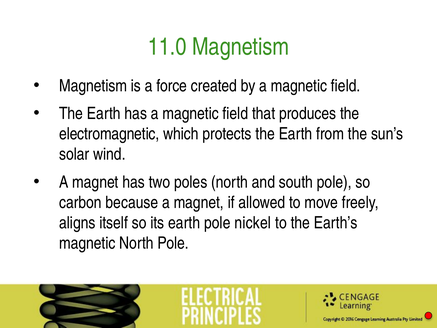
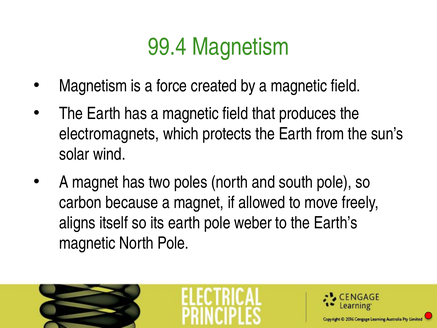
11.0: 11.0 -> 99.4
electromagnetic: electromagnetic -> electromagnets
nickel: nickel -> weber
